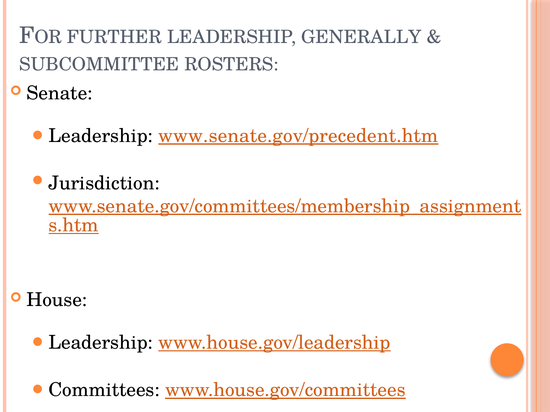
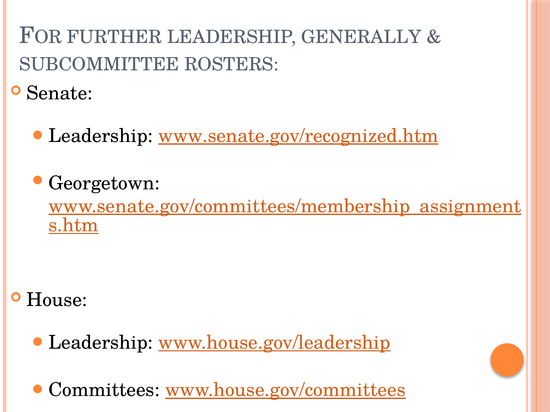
www.senate.gov/precedent.htm: www.senate.gov/precedent.htm -> www.senate.gov/recognized.htm
Jurisdiction: Jurisdiction -> Georgetown
